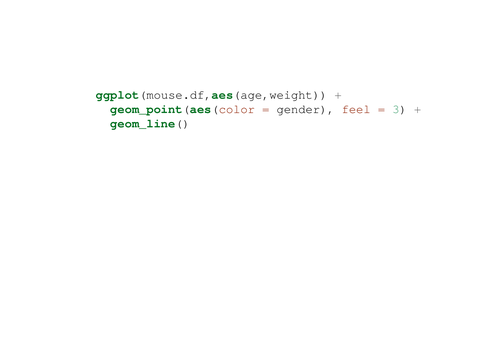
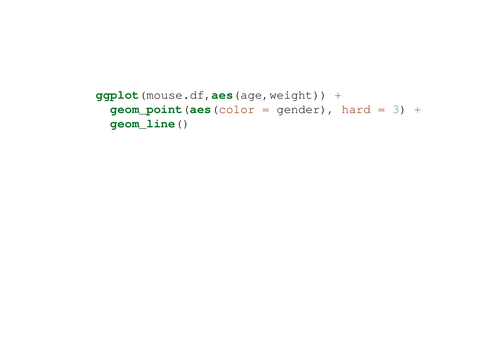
feel: feel -> hard
